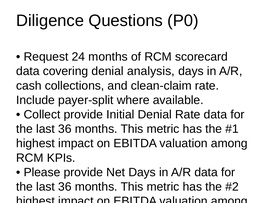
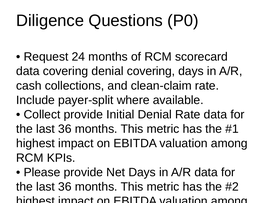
denial analysis: analysis -> covering
